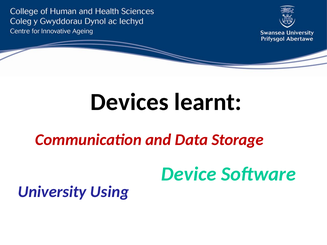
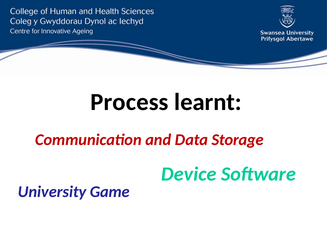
Devices: Devices -> Process
Using: Using -> Game
